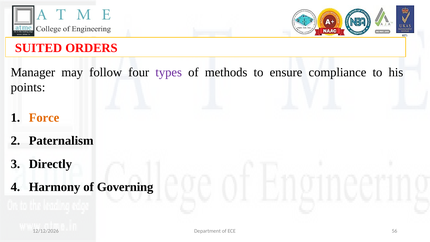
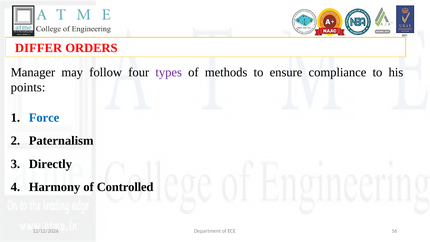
SUITED: SUITED -> DIFFER
Force colour: orange -> blue
Governing: Governing -> Controlled
